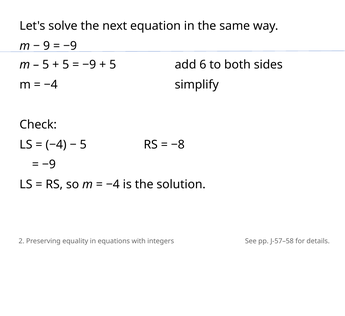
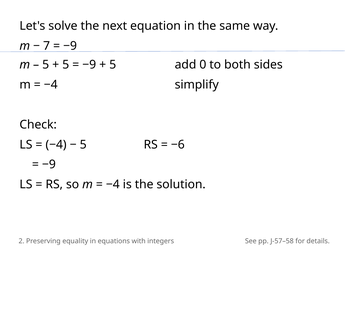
9: 9 -> 7
6: 6 -> 0
−8: −8 -> −6
